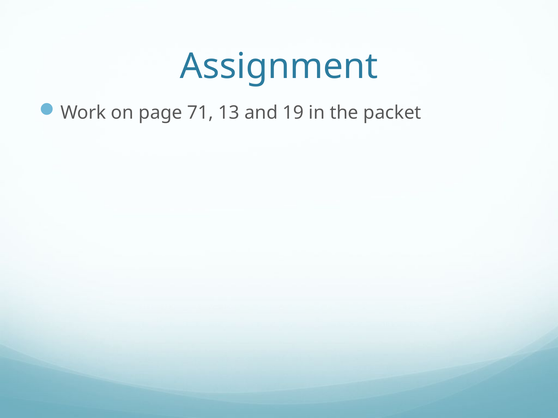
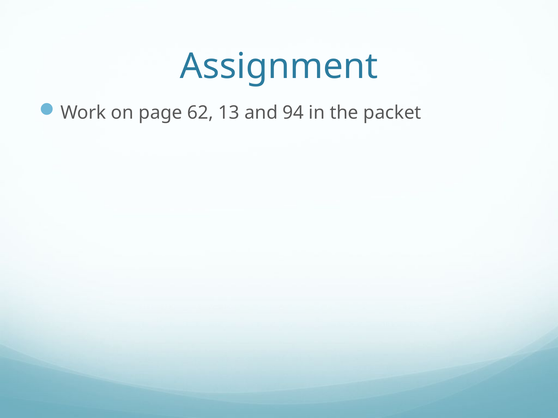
71: 71 -> 62
19: 19 -> 94
